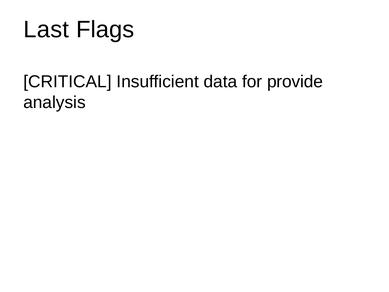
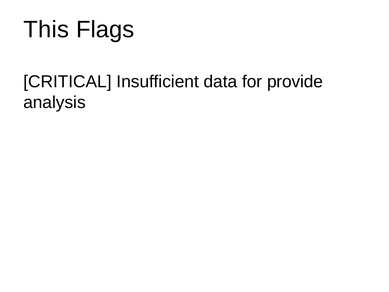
Last: Last -> This
